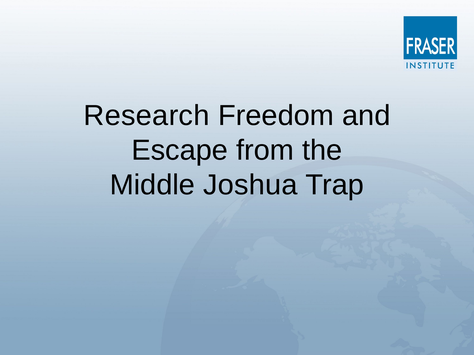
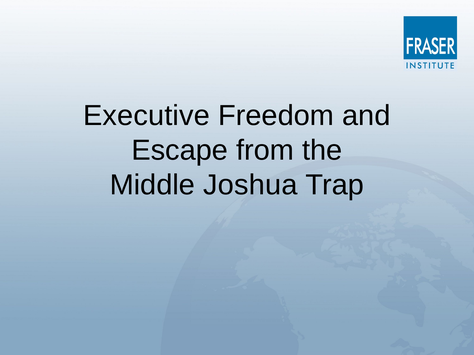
Research: Research -> Executive
